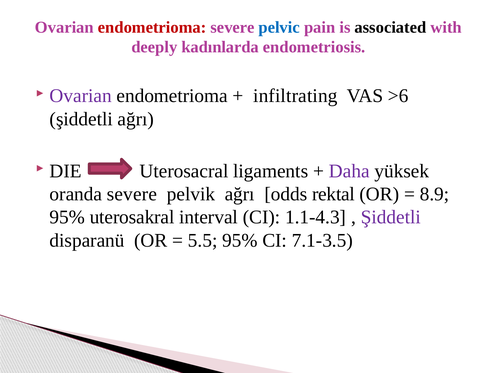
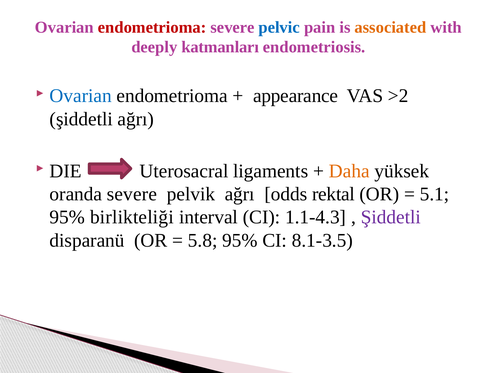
associated colour: black -> orange
kadınlarda: kadınlarda -> katmanları
Ovarian at (81, 96) colour: purple -> blue
infiltrating: infiltrating -> appearance
>6: >6 -> >2
Daha colour: purple -> orange
8.9: 8.9 -> 5.1
uterosakral: uterosakral -> birlikteliği
5.5: 5.5 -> 5.8
7.1-3.5: 7.1-3.5 -> 8.1-3.5
